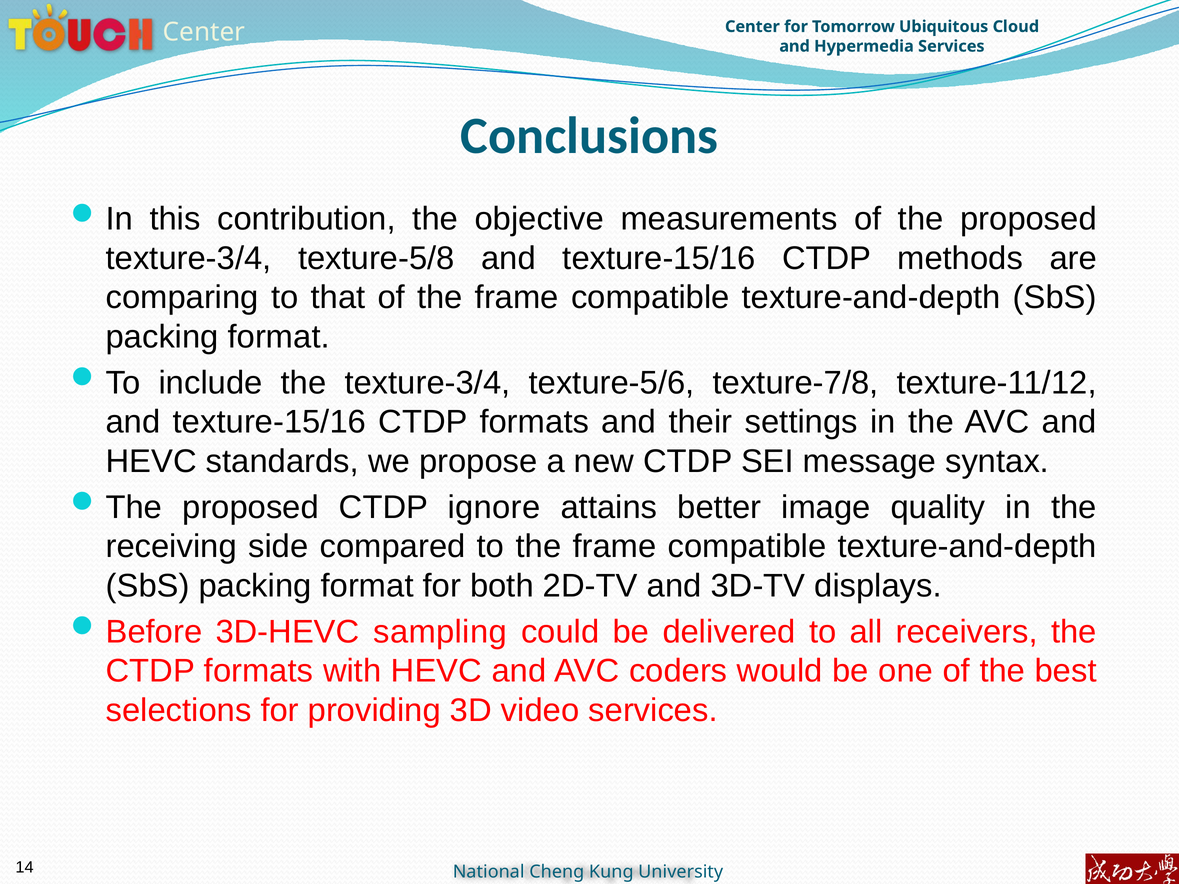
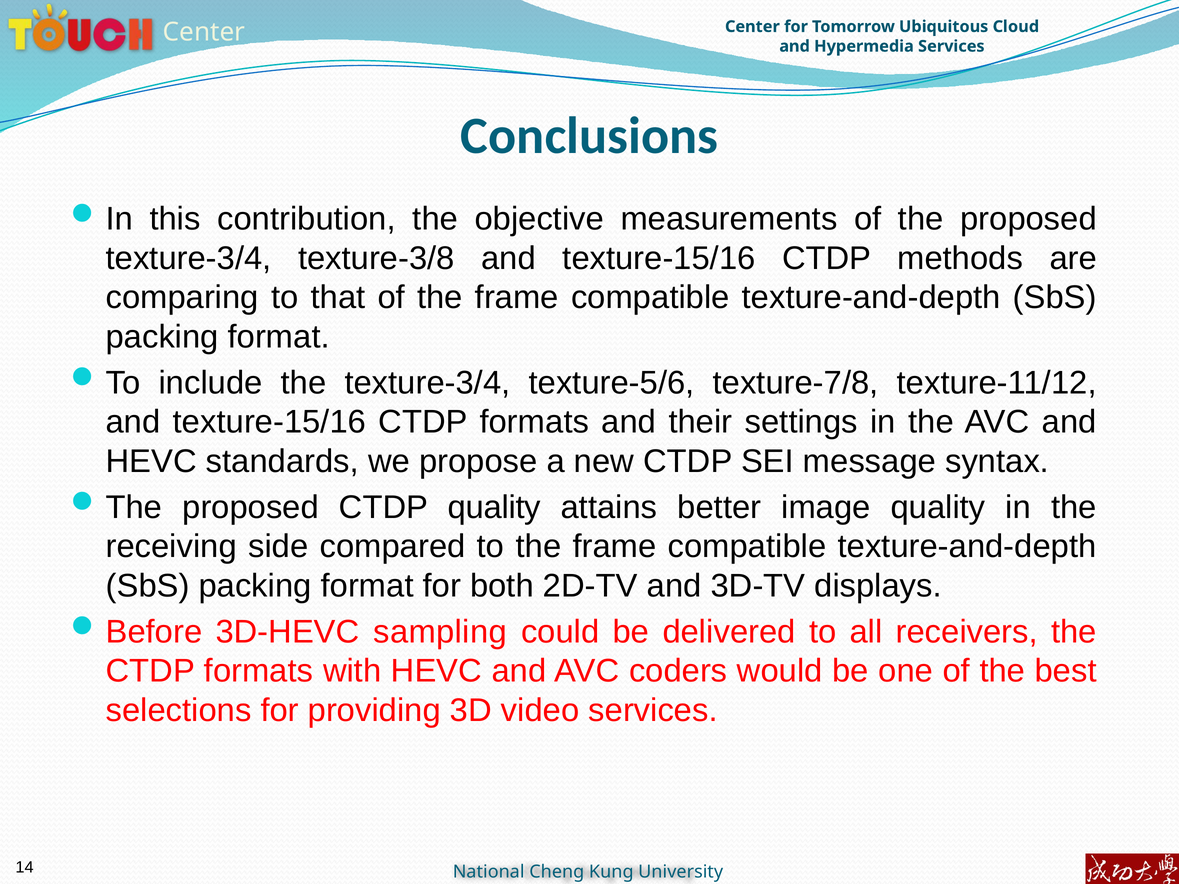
texture-5/8: texture-5/8 -> texture-3/8
CTDP ignore: ignore -> quality
